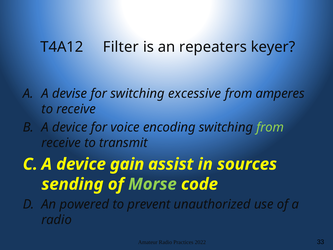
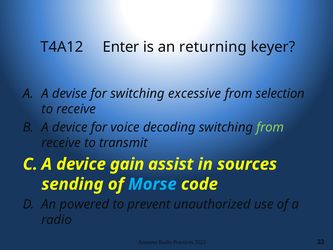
Filter: Filter -> Enter
repeaters: repeaters -> returning
amperes: amperes -> selection
encoding: encoding -> decoding
Morse colour: light green -> light blue
